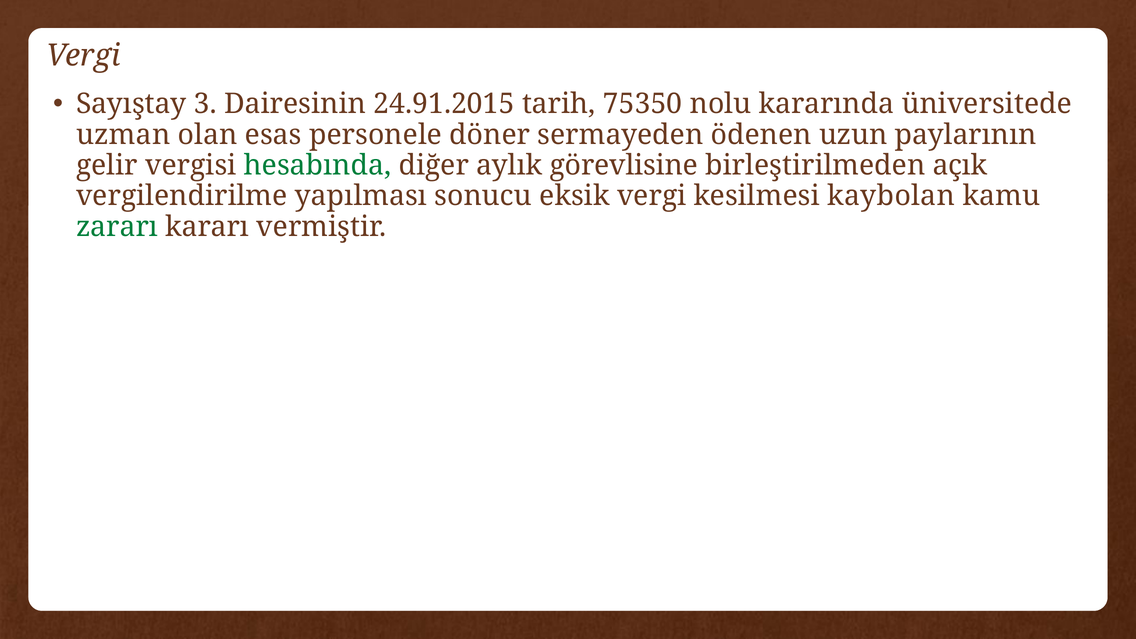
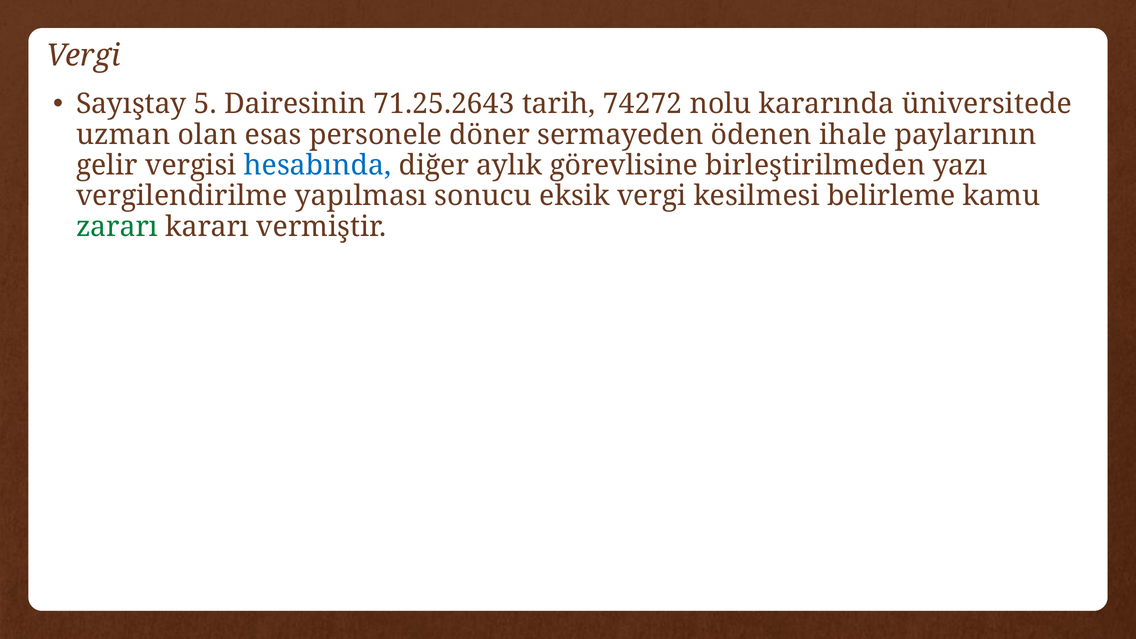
3: 3 -> 5
24.91.2015: 24.91.2015 -> 71.25.2643
75350: 75350 -> 74272
uzun: uzun -> ihale
hesabında colour: green -> blue
açık: açık -> yazı
kaybolan: kaybolan -> belirleme
